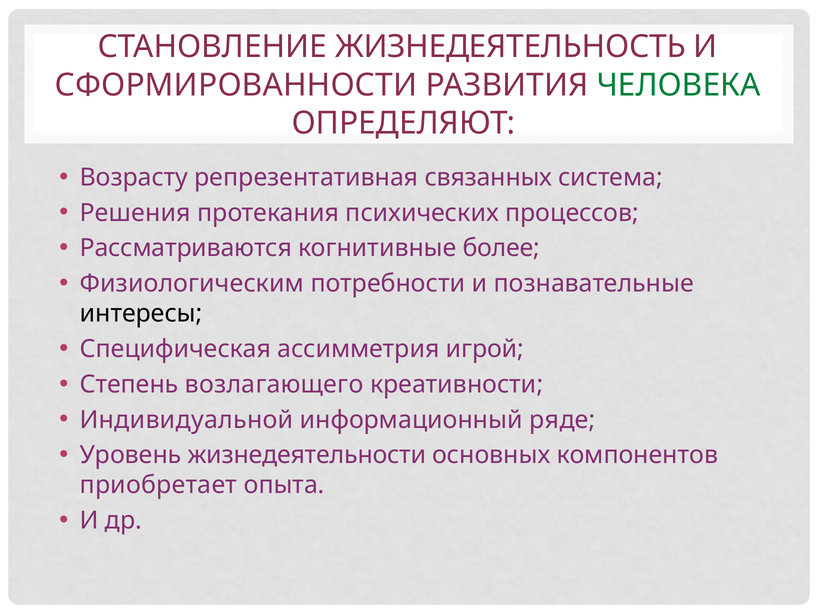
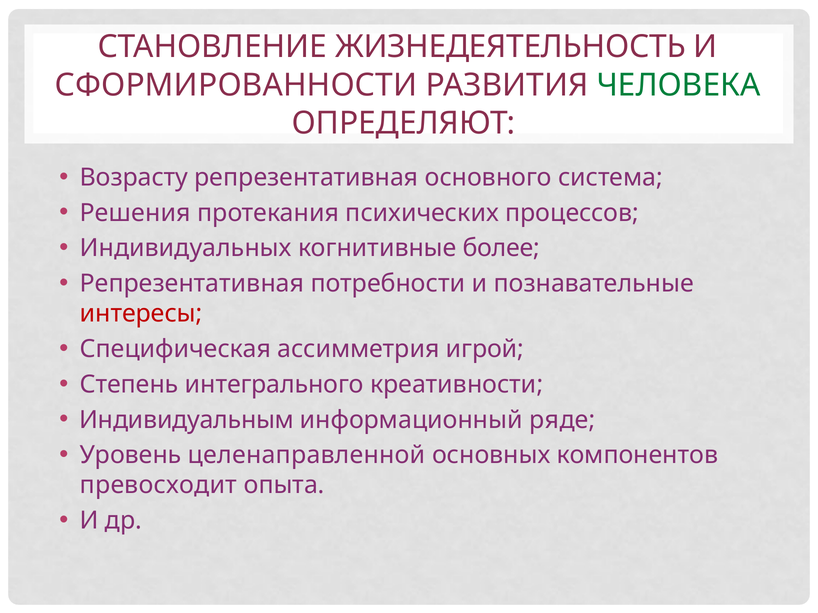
связанных: связанных -> основного
Рассматриваются: Рассматриваются -> Индивидуальных
Физиологическим at (192, 284): Физиологическим -> Репрезентативная
интересы colour: black -> red
возлагающего: возлагающего -> интегрального
Индивидуальной: Индивидуальной -> Индивидуальным
жизнедеятельности: жизнедеятельности -> целенаправленной
приобретает: приобретает -> превосходит
